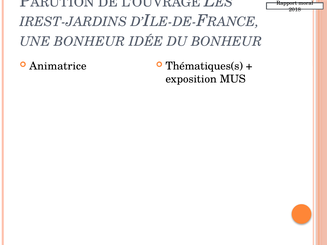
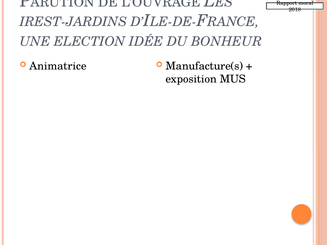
UNE BONHEUR: BONHEUR -> ELECTION
Thématiques(s: Thématiques(s -> Manufacture(s
